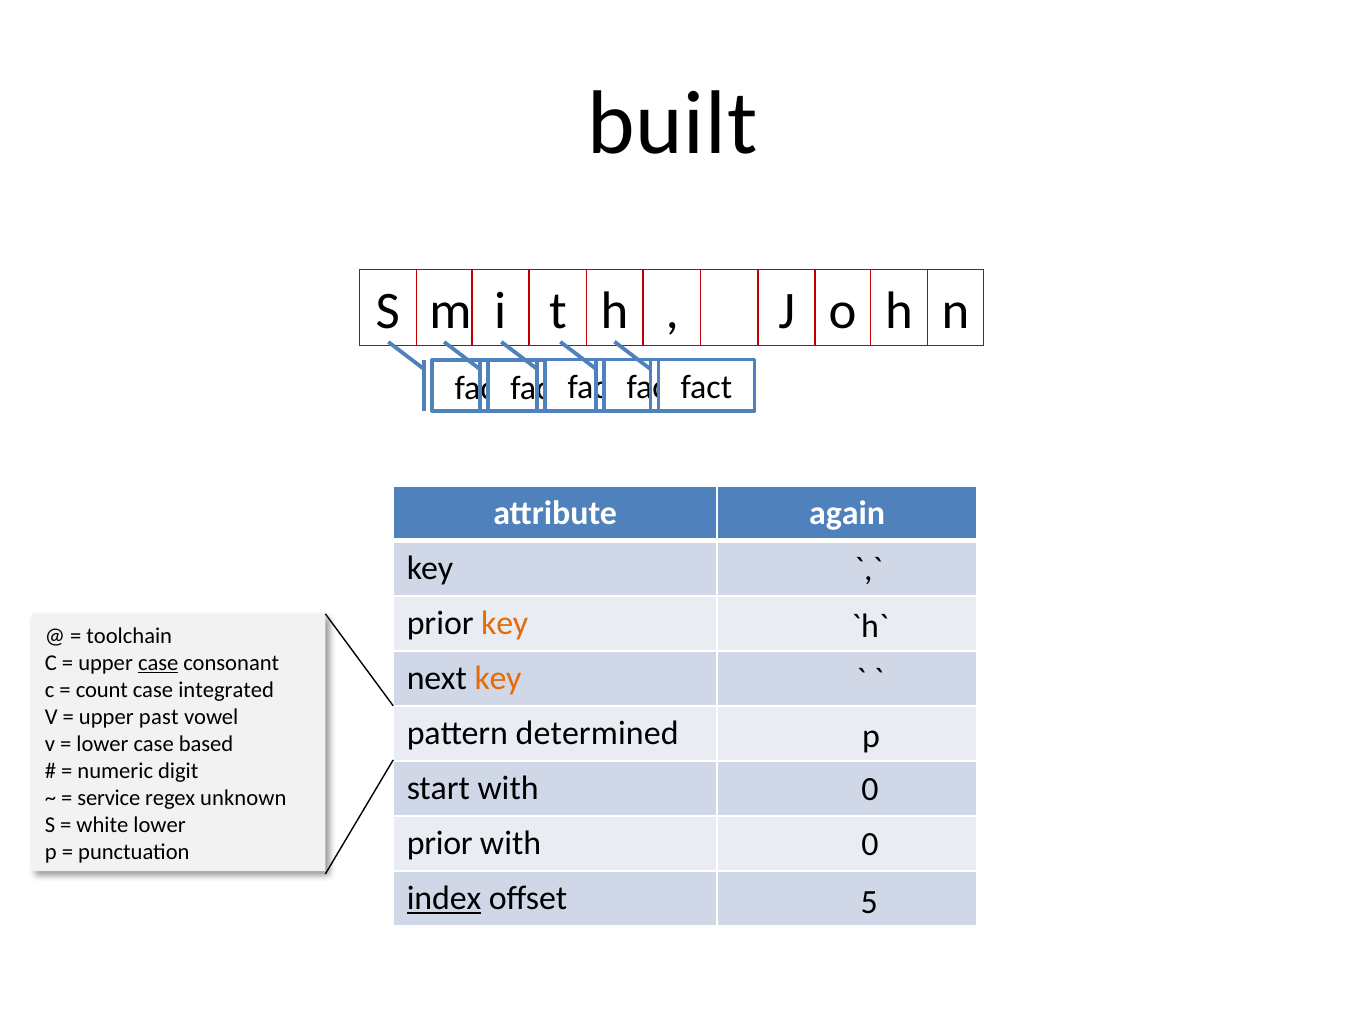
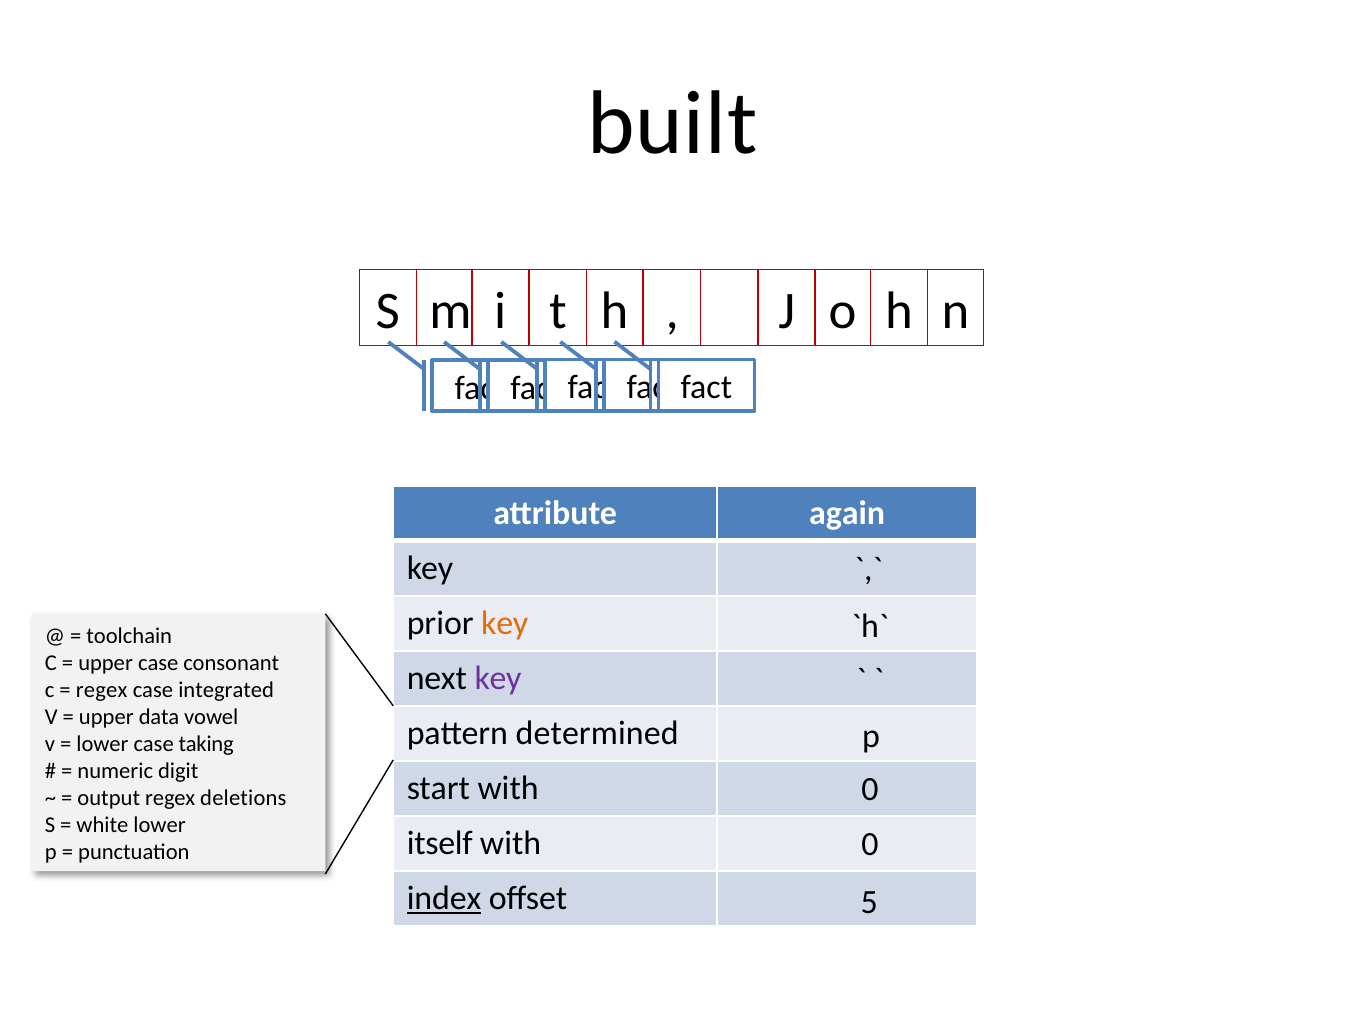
case at (158, 663) underline: present -> none
key at (498, 679) colour: orange -> purple
count at (102, 690): count -> regex
past: past -> data
based: based -> taking
service: service -> output
unknown: unknown -> deletions
prior at (440, 844): prior -> itself
